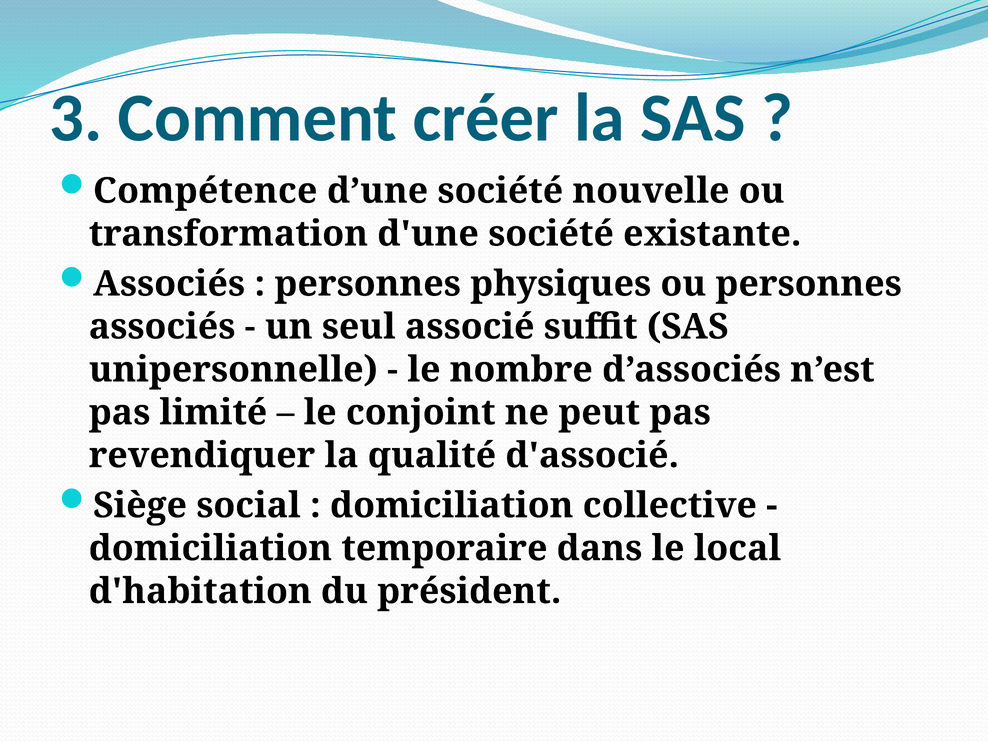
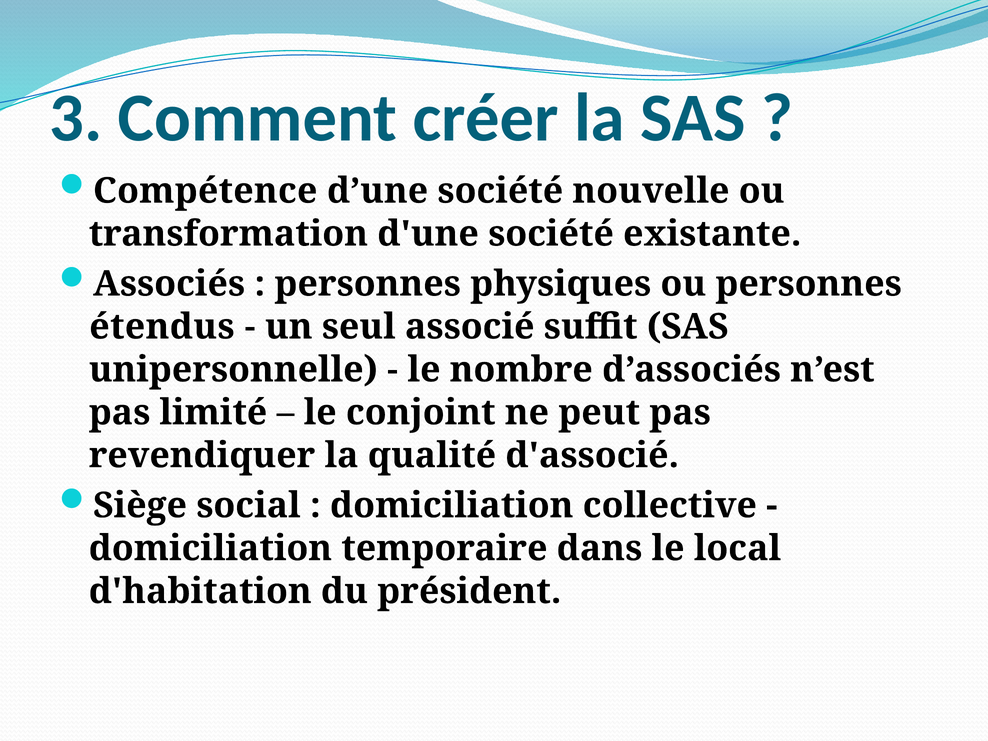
associés at (162, 327): associés -> étendus
